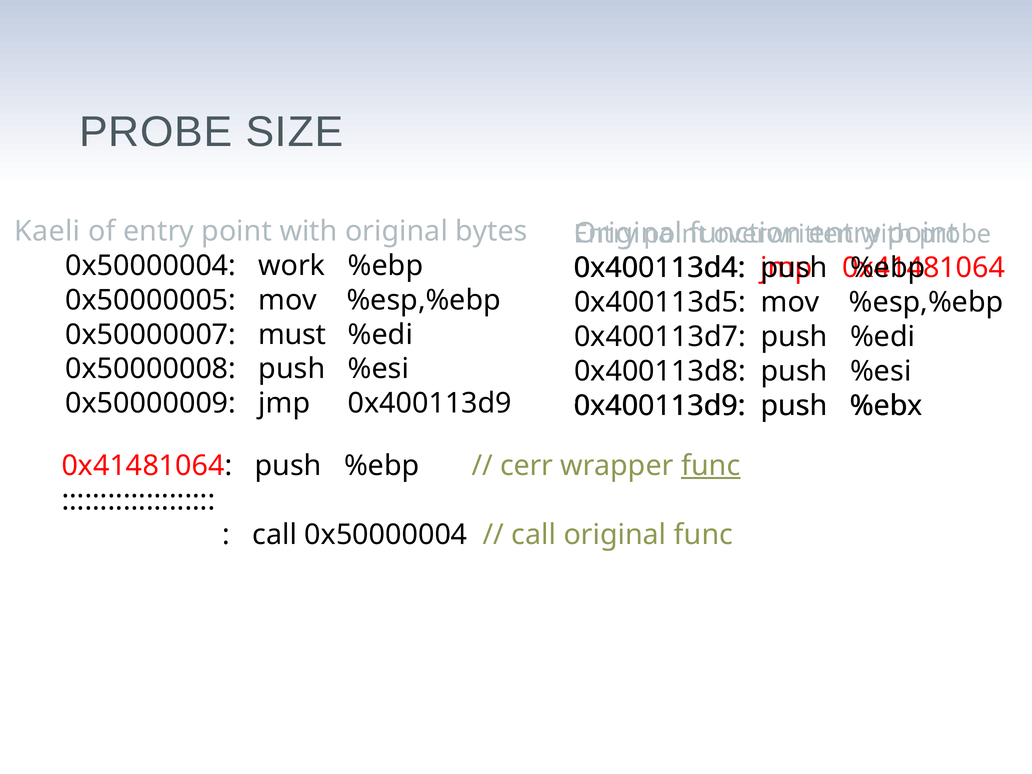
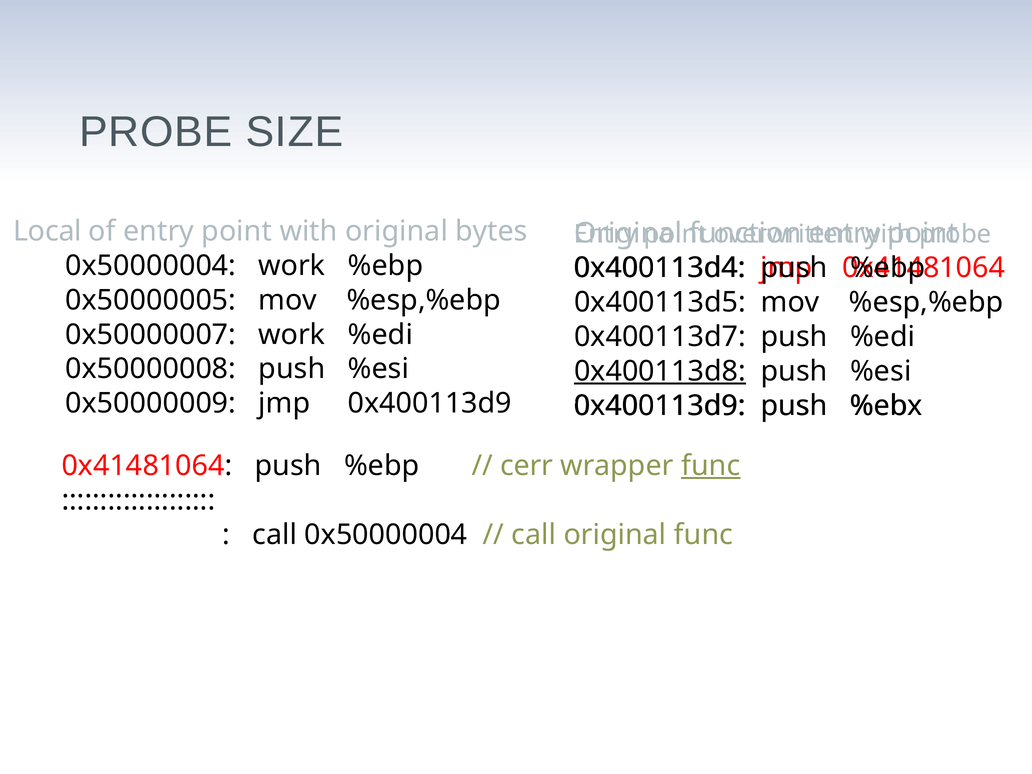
Kaeli: Kaeli -> Local
0x50000007 must: must -> work
0x400113d8 underline: none -> present
